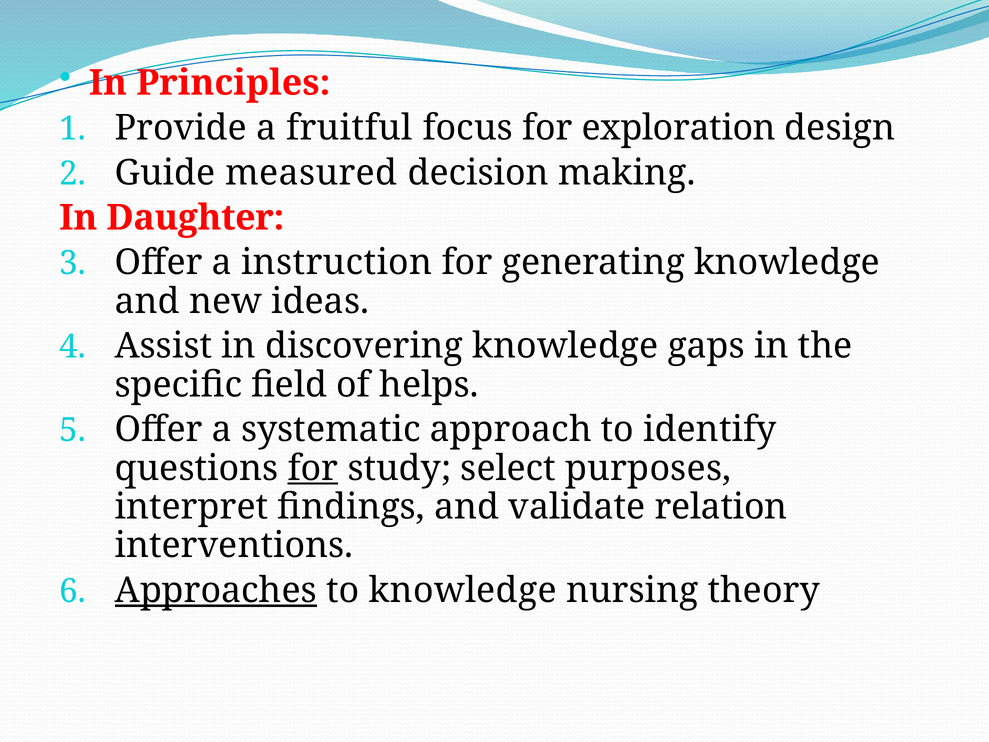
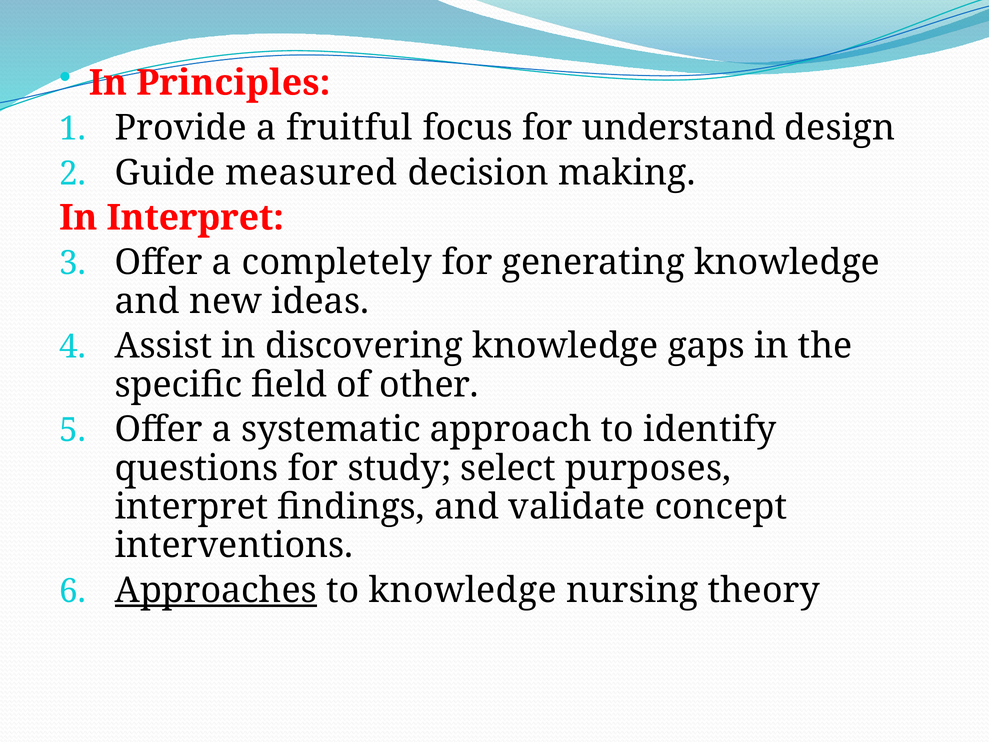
exploration: exploration -> understand
In Daughter: Daughter -> Interpret
instruction: instruction -> completely
helps: helps -> other
for at (313, 468) underline: present -> none
relation: relation -> concept
